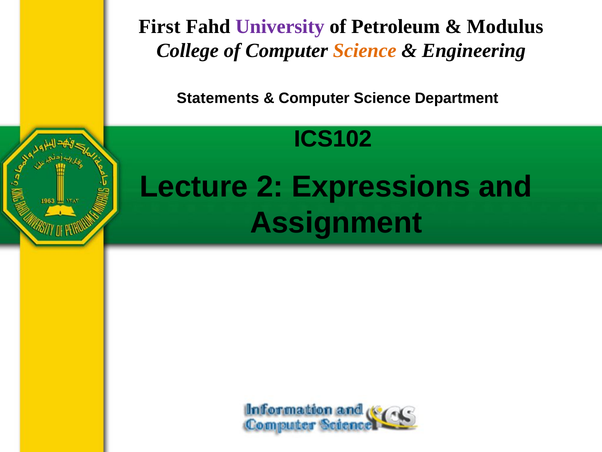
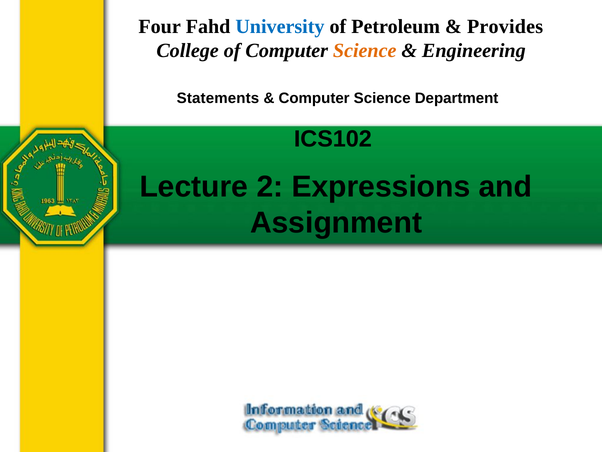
First: First -> Four
University colour: purple -> blue
Modulus: Modulus -> Provides
